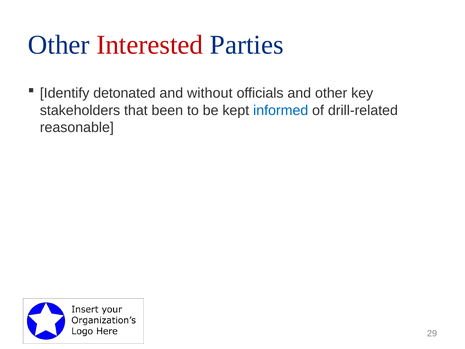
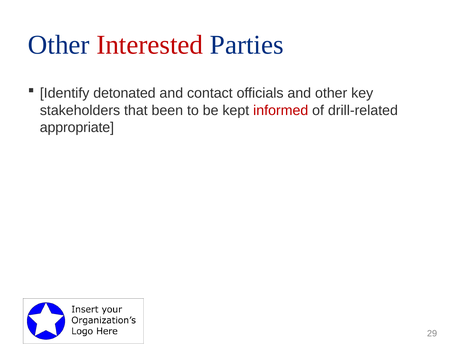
without: without -> contact
informed colour: blue -> red
reasonable: reasonable -> appropriate
